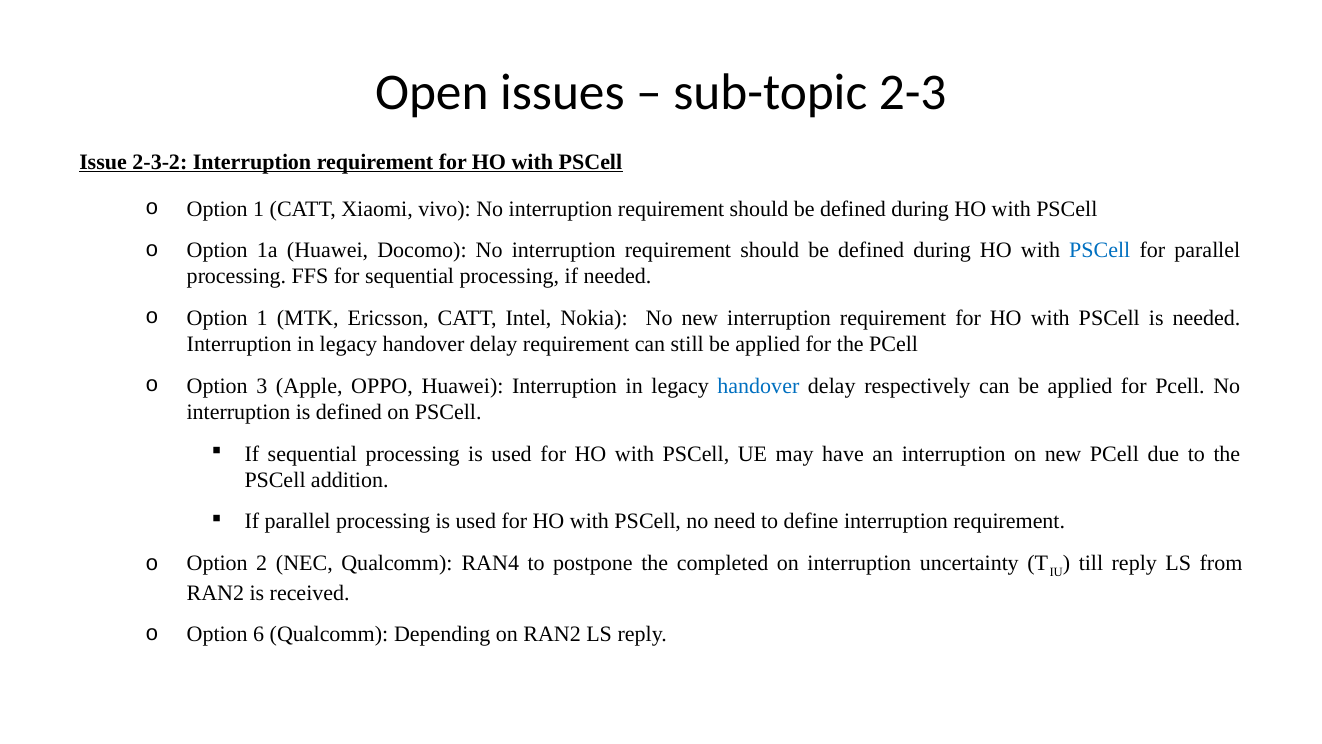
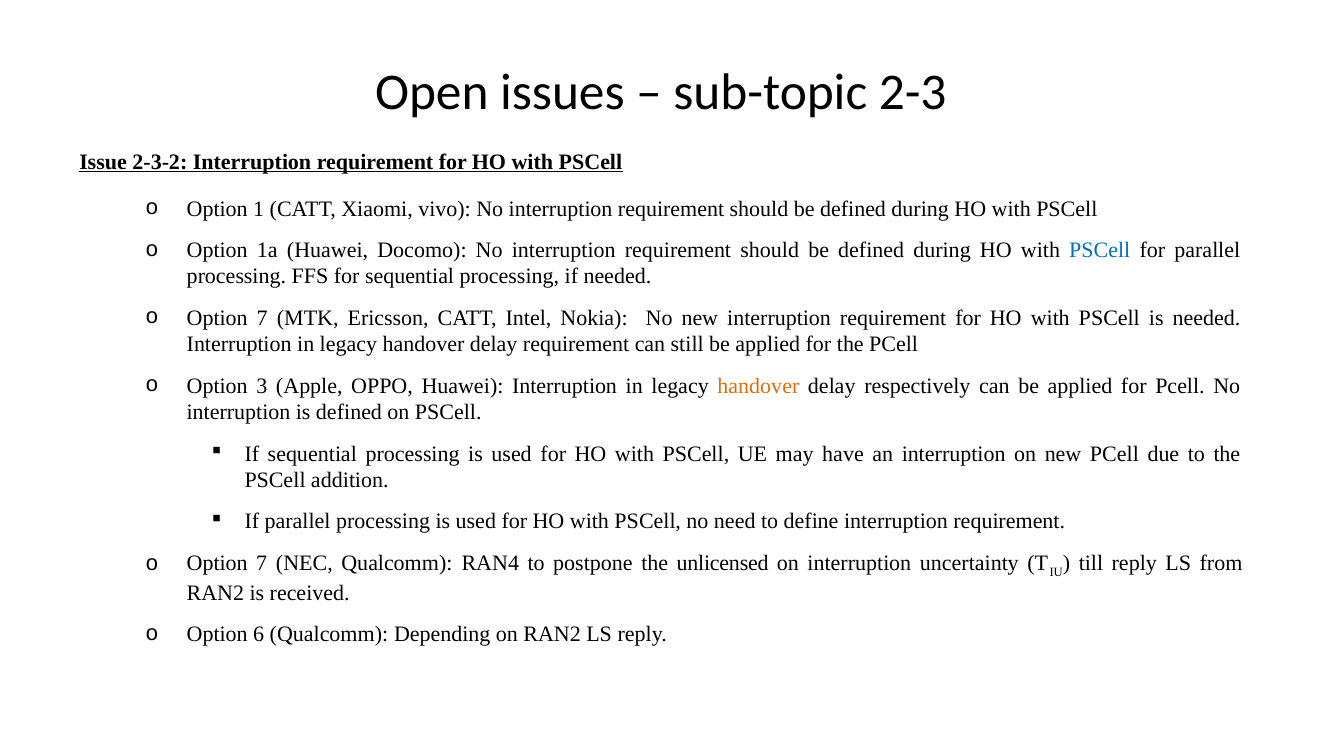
1 at (262, 318): 1 -> 7
handover at (758, 386) colour: blue -> orange
2 at (262, 563): 2 -> 7
completed: completed -> unlicensed
